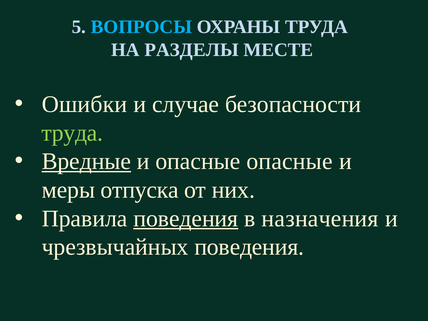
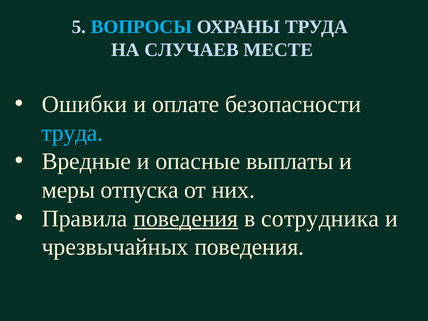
РАЗДЕЛЫ: РАЗДЕЛЫ -> СЛУЧАЕВ
случае: случае -> оплате
труда at (72, 133) colour: light green -> light blue
Вредные underline: present -> none
опасные опасные: опасные -> выплаты
назначения: назначения -> сотрудника
